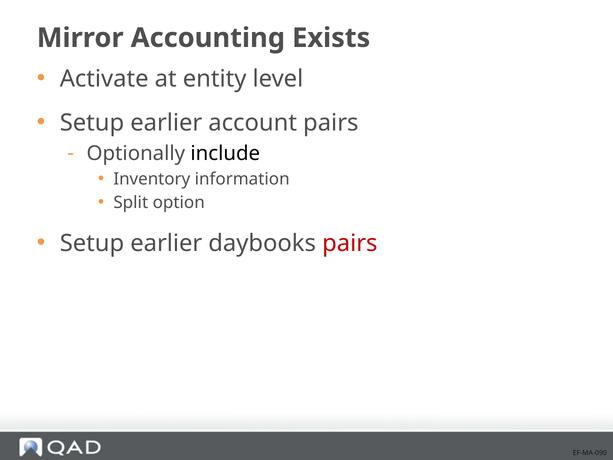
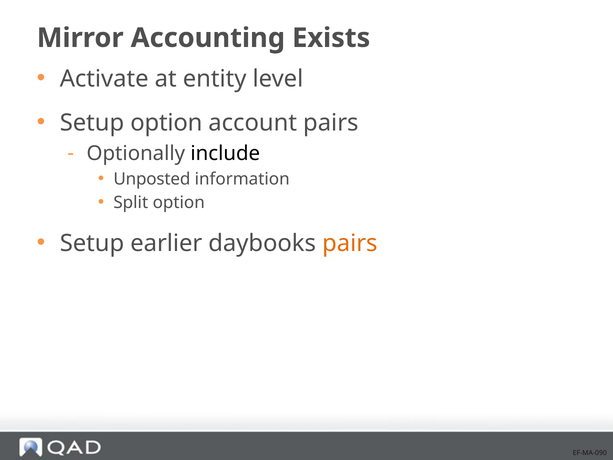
earlier at (166, 123): earlier -> option
Inventory: Inventory -> Unposted
pairs at (350, 243) colour: red -> orange
